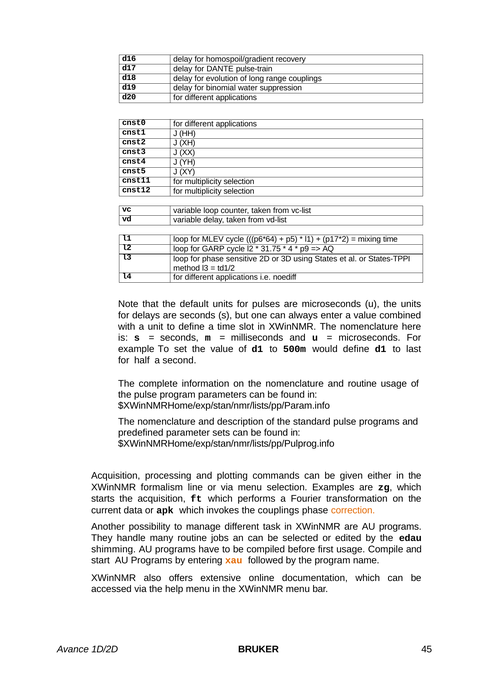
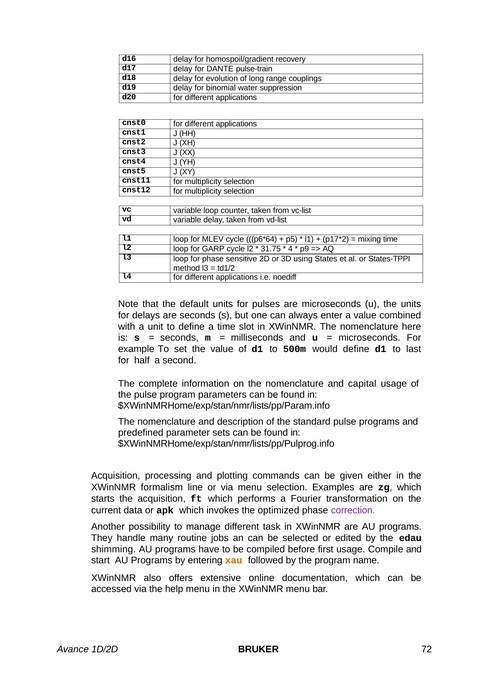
and routine: routine -> capital
the couplings: couplings -> optimized
correction colour: orange -> purple
45: 45 -> 72
